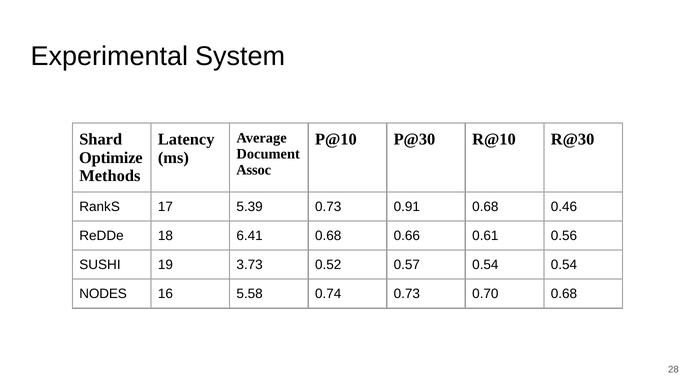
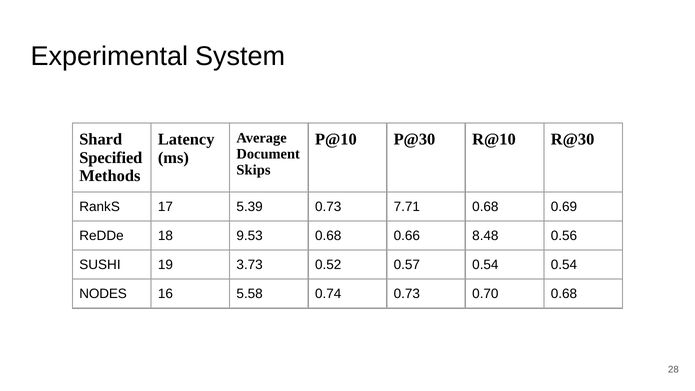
Optimize: Optimize -> Specified
Assoc: Assoc -> Skips
0.91: 0.91 -> 7.71
0.46: 0.46 -> 0.69
6.41: 6.41 -> 9.53
0.61: 0.61 -> 8.48
